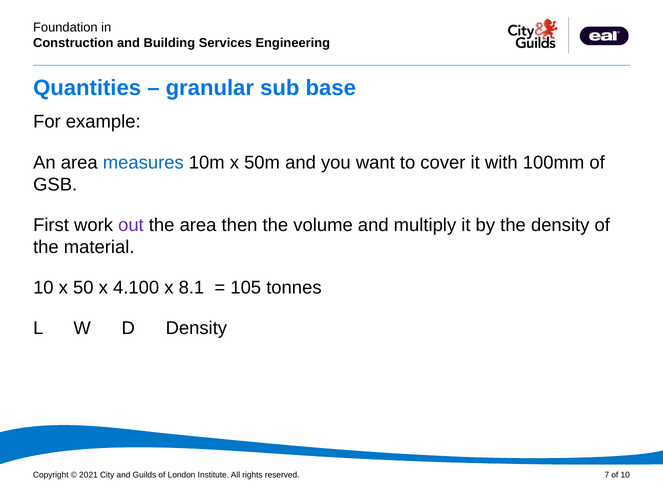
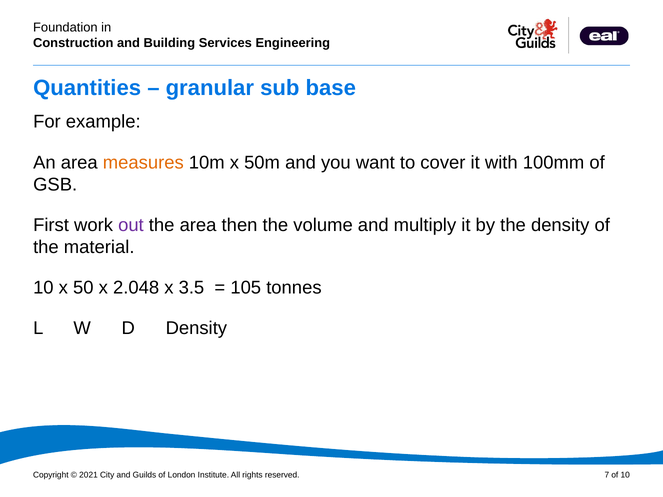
measures colour: blue -> orange
4.100: 4.100 -> 2.048
8.1: 8.1 -> 3.5
